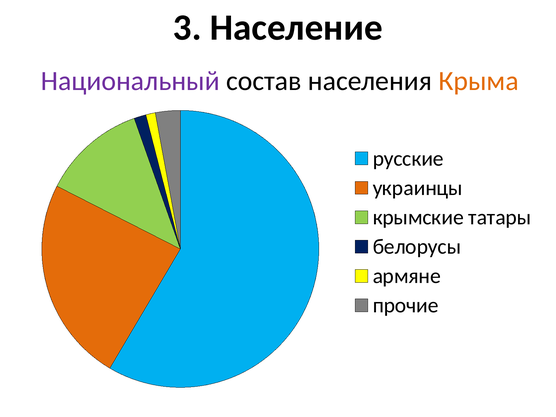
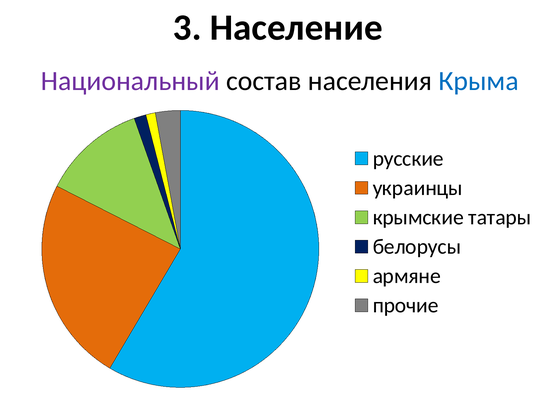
Крыма colour: orange -> blue
